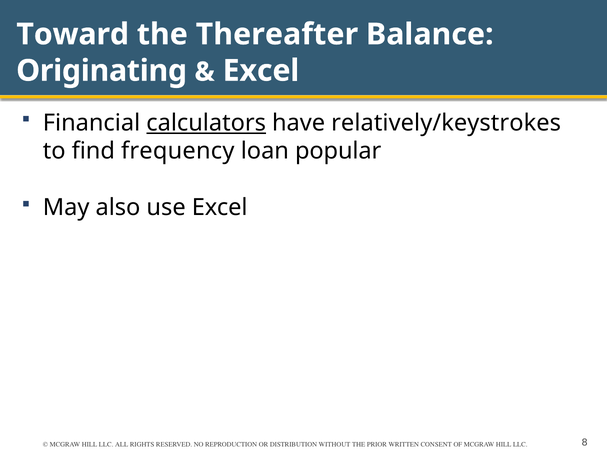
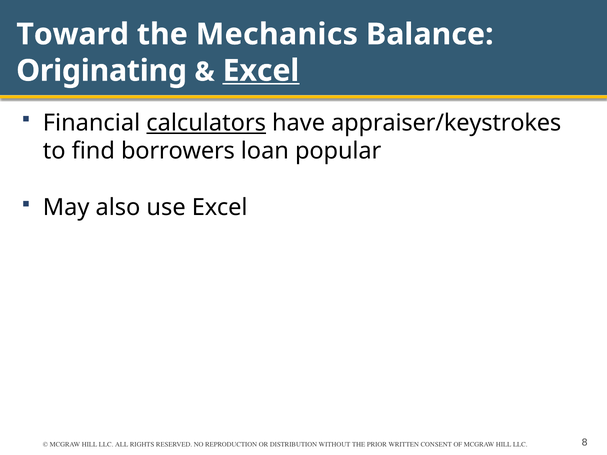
Thereafter: Thereafter -> Mechanics
Excel at (261, 71) underline: none -> present
relatively/keystrokes: relatively/keystrokes -> appraiser/keystrokes
frequency: frequency -> borrowers
